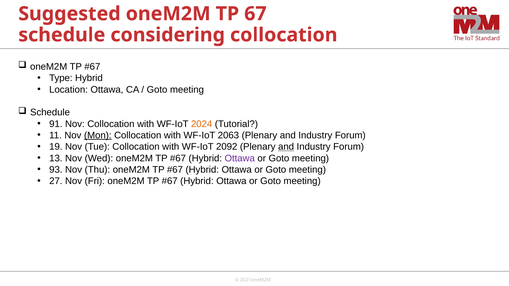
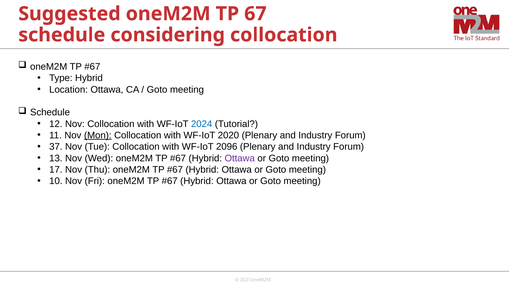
91: 91 -> 12
2024 colour: orange -> blue
2063: 2063 -> 2020
19: 19 -> 37
2092: 2092 -> 2096
and at (286, 147) underline: present -> none
93: 93 -> 17
27: 27 -> 10
